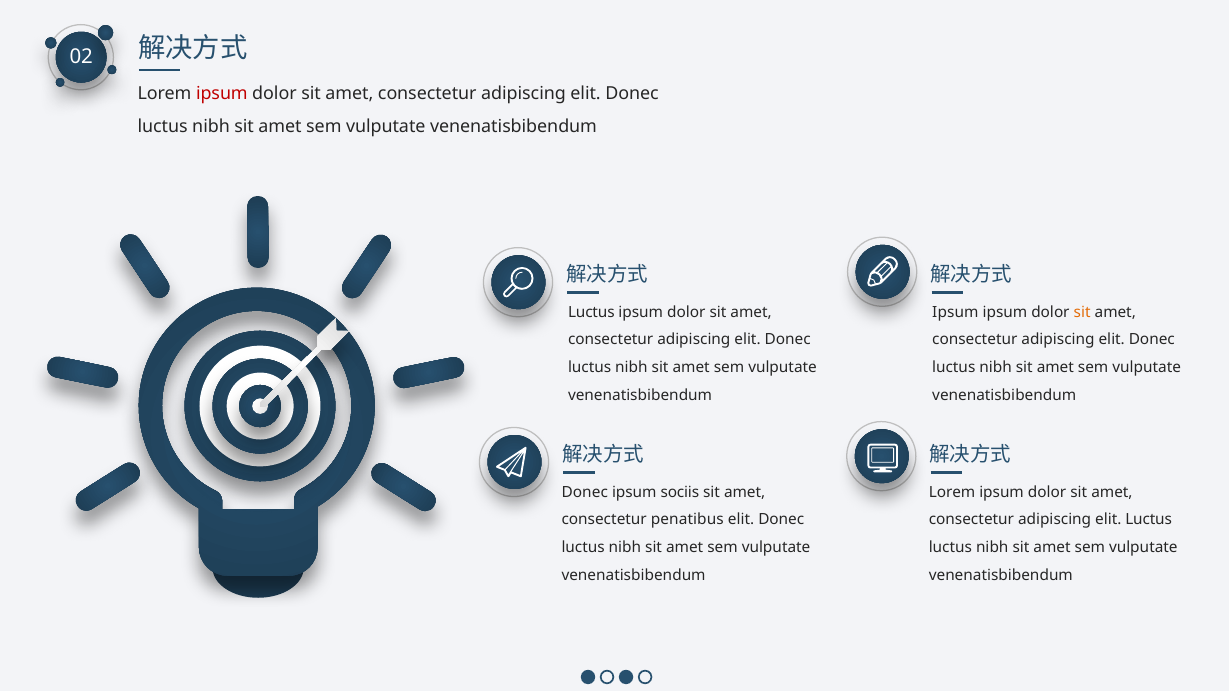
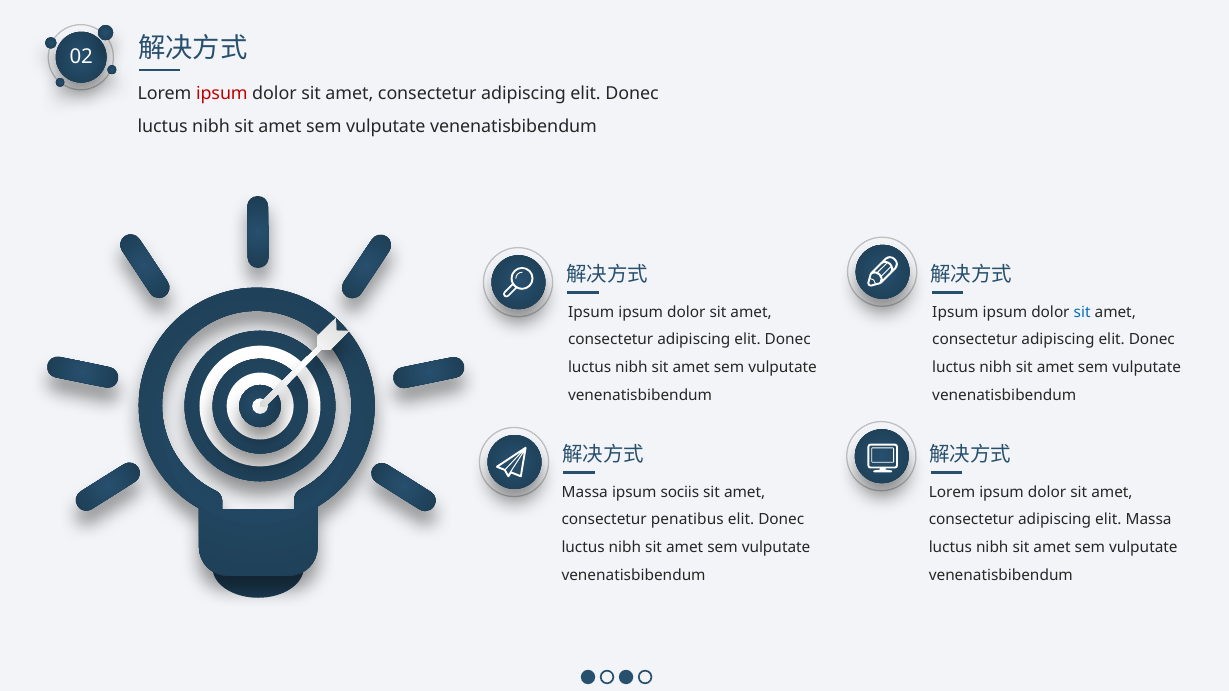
Luctus at (591, 312): Luctus -> Ipsum
sit at (1082, 312) colour: orange -> blue
Donec at (585, 492): Donec -> Massa
elit Luctus: Luctus -> Massa
